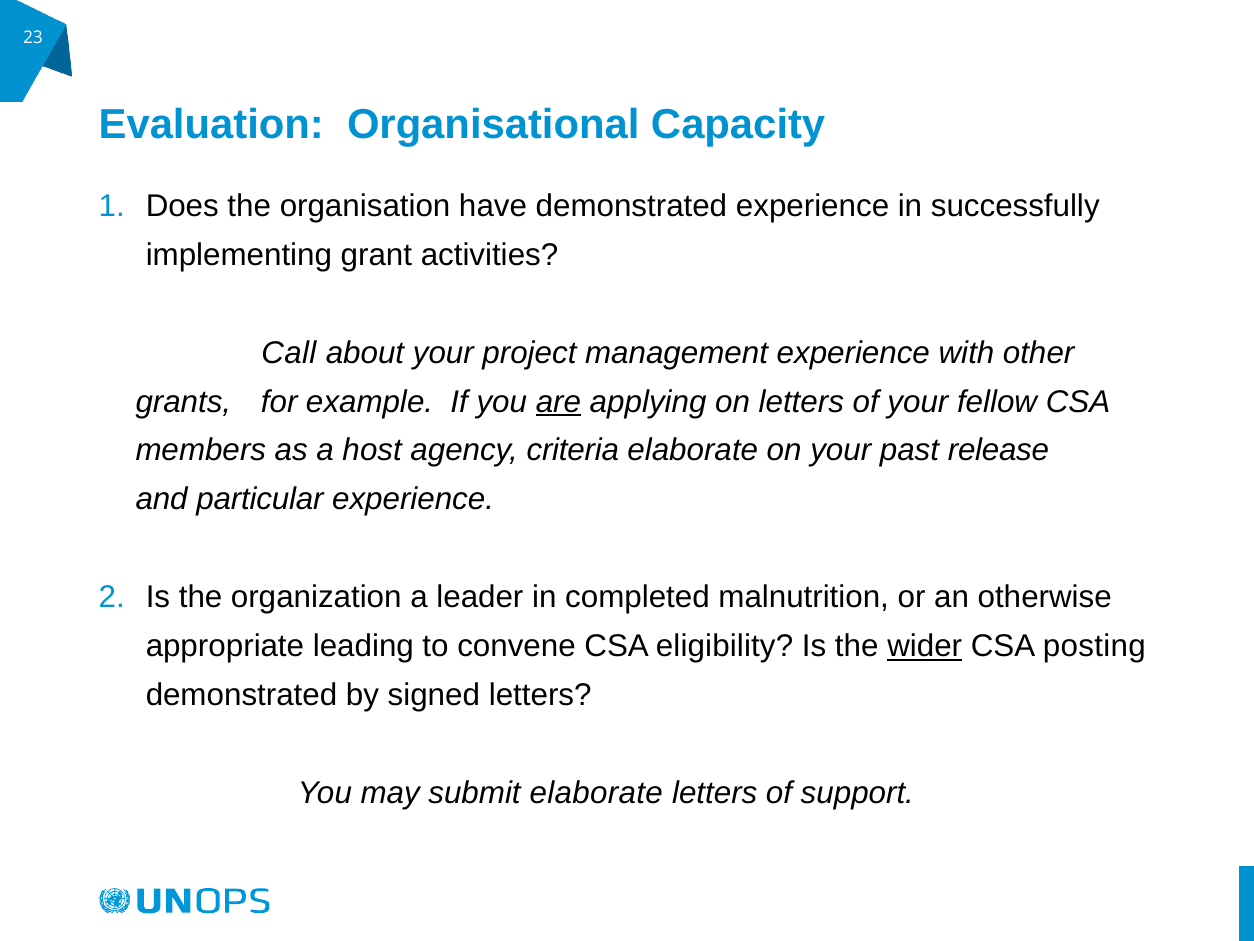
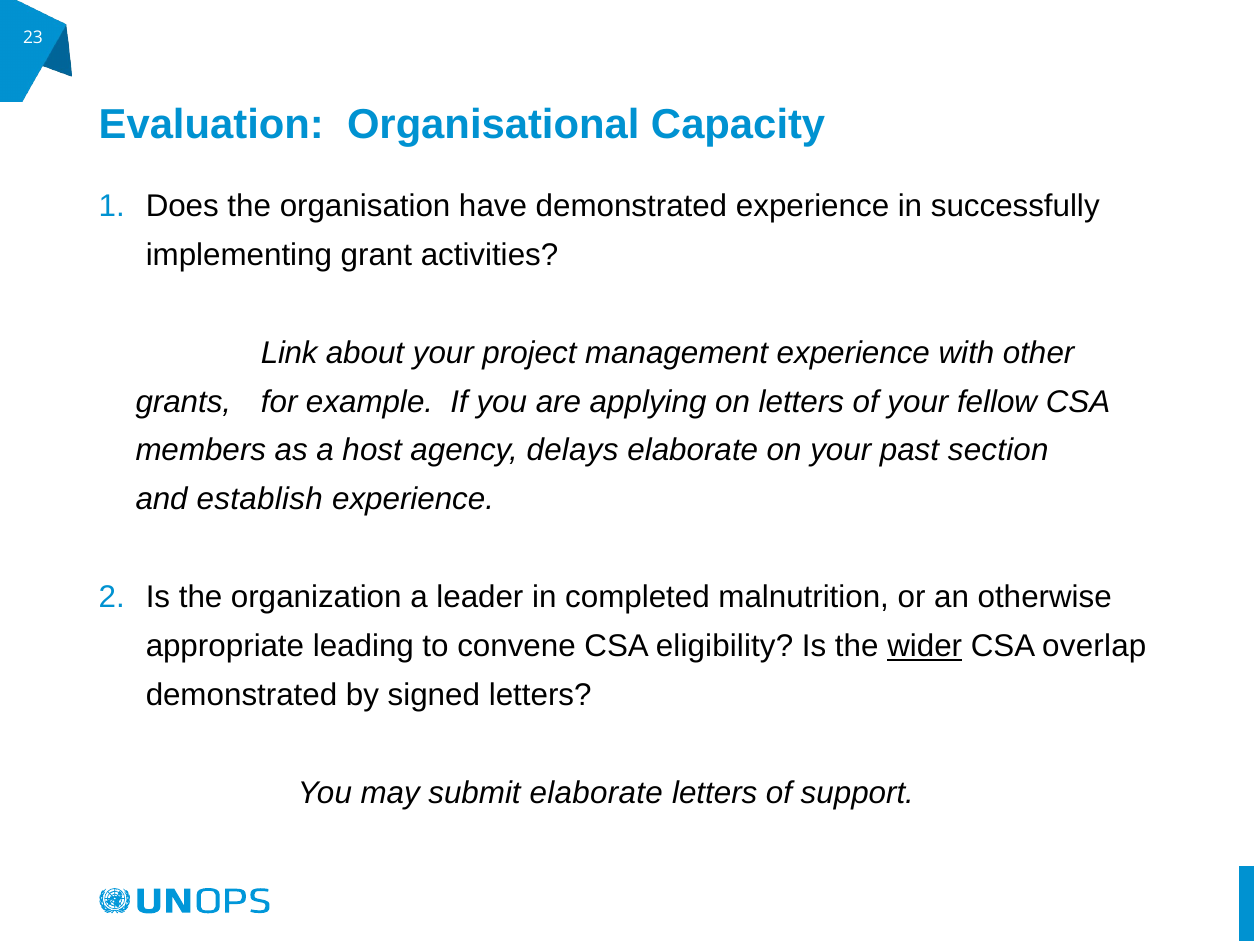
Call: Call -> Link
are underline: present -> none
criteria: criteria -> delays
release: release -> section
particular: particular -> establish
posting: posting -> overlap
